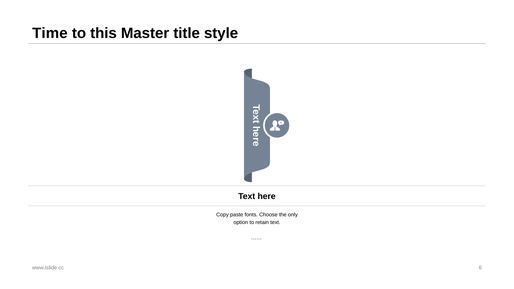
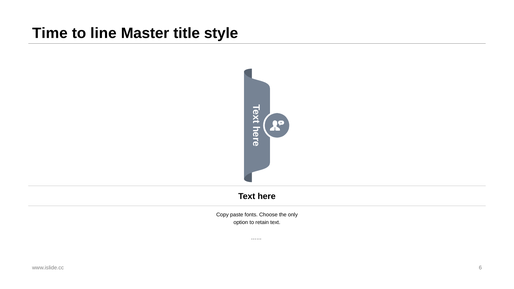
this: this -> line
